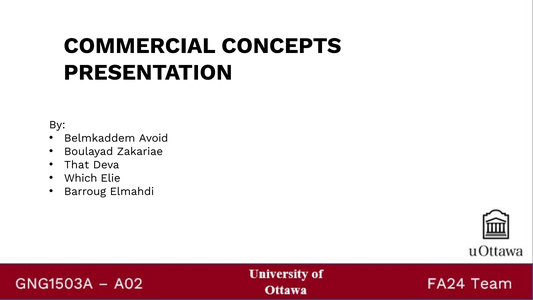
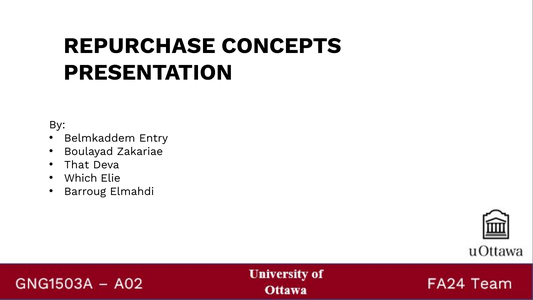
COMMERCIAL: COMMERCIAL -> REPURCHASE
Avoid: Avoid -> Entry
